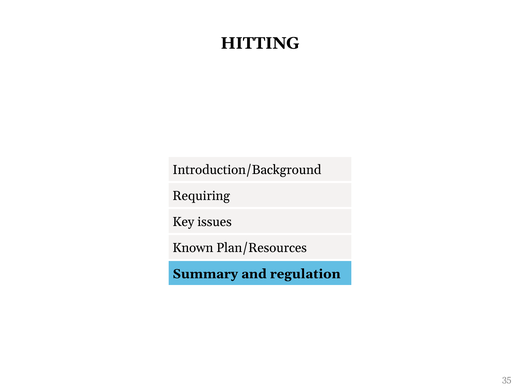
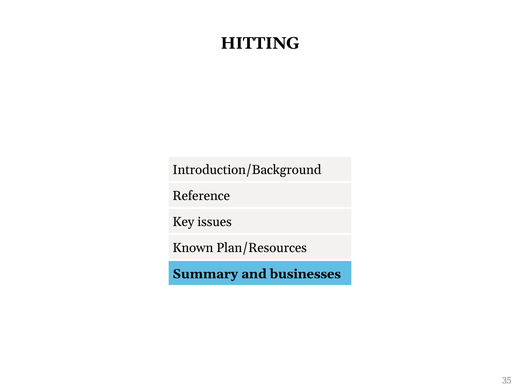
Requiring: Requiring -> Reference
regulation: regulation -> businesses
